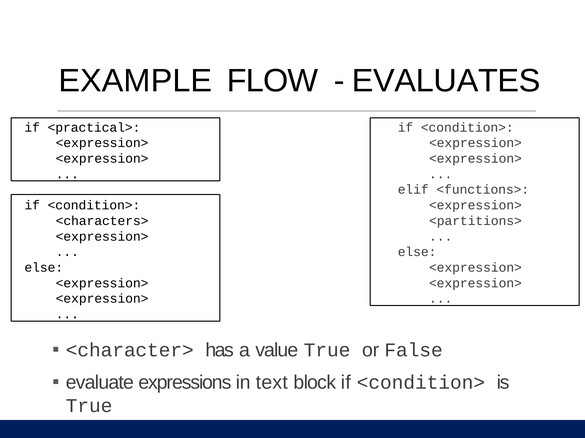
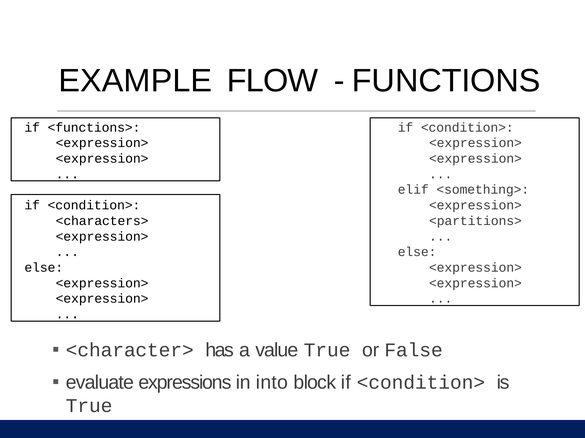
EVALUATES: EVALUATES -> FUNCTIONS
<practical>: <practical> -> <functions>
<functions>: <functions> -> <something>
text: text -> into
